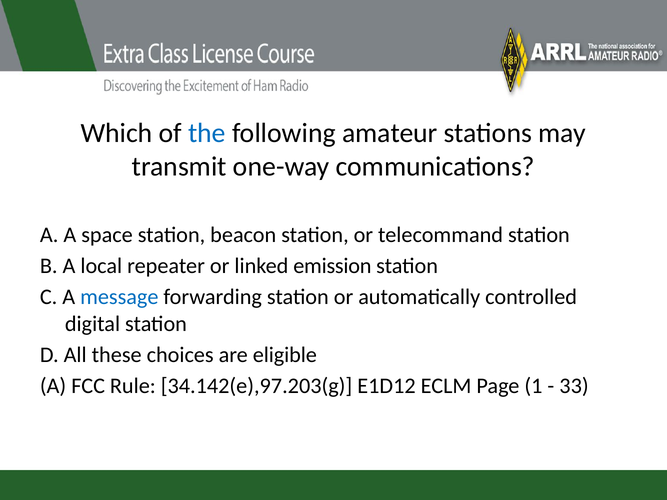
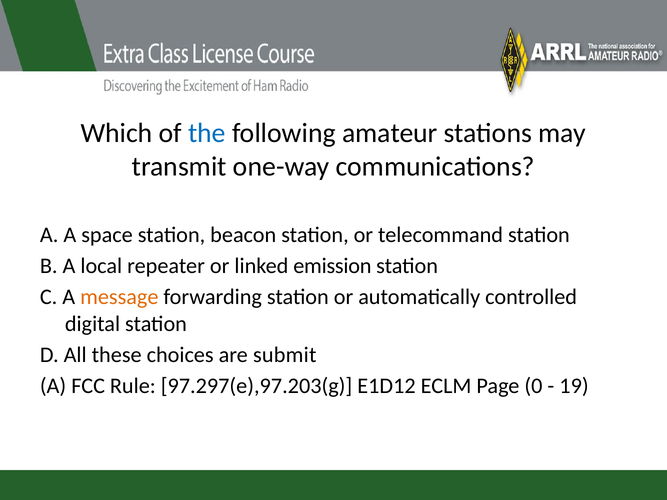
message colour: blue -> orange
eligible: eligible -> submit
34.142(e),97.203(g: 34.142(e),97.203(g -> 97.297(e),97.203(g
1: 1 -> 0
33: 33 -> 19
